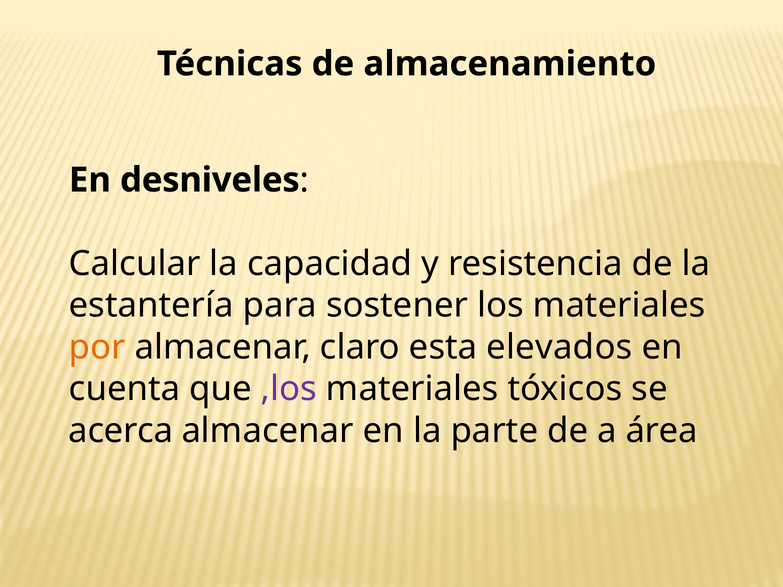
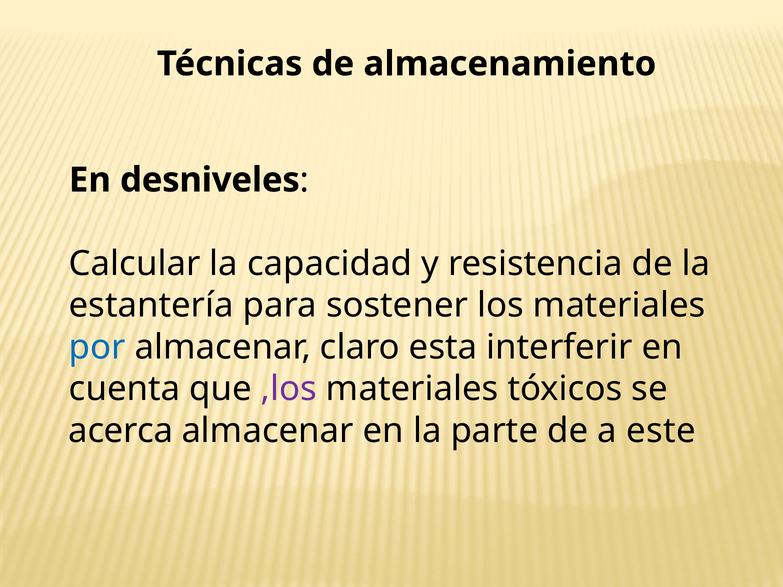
por colour: orange -> blue
elevados: elevados -> interferir
área: área -> este
